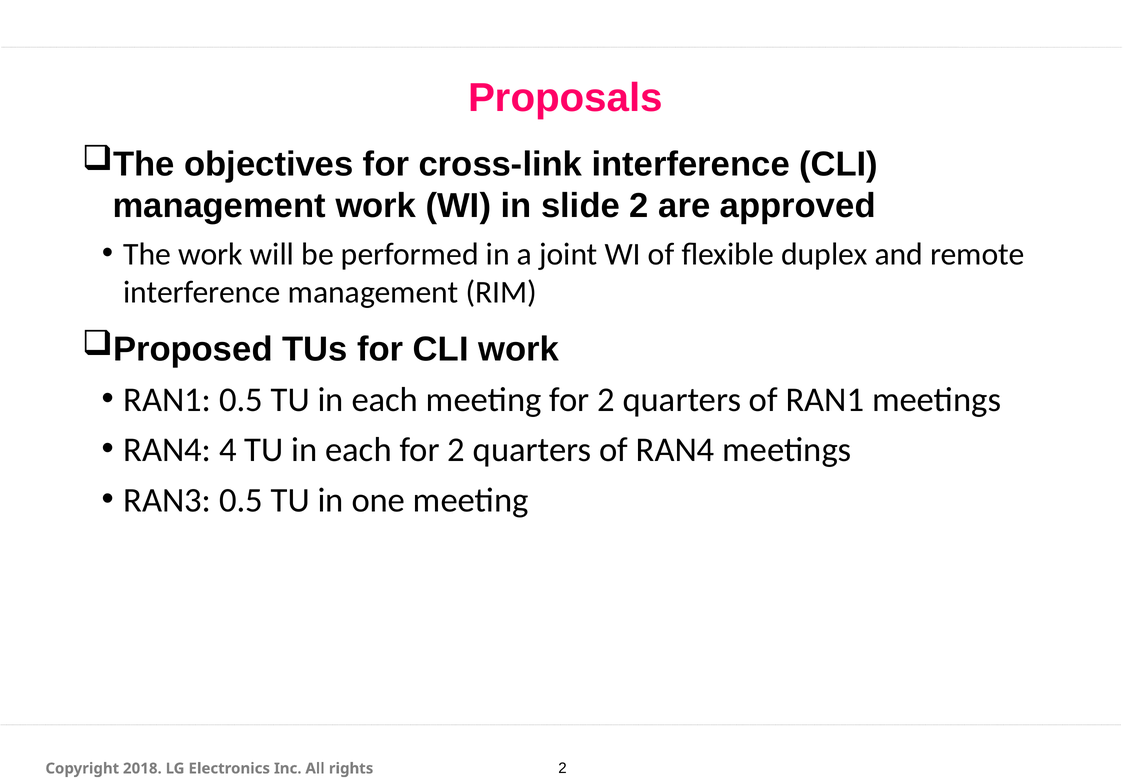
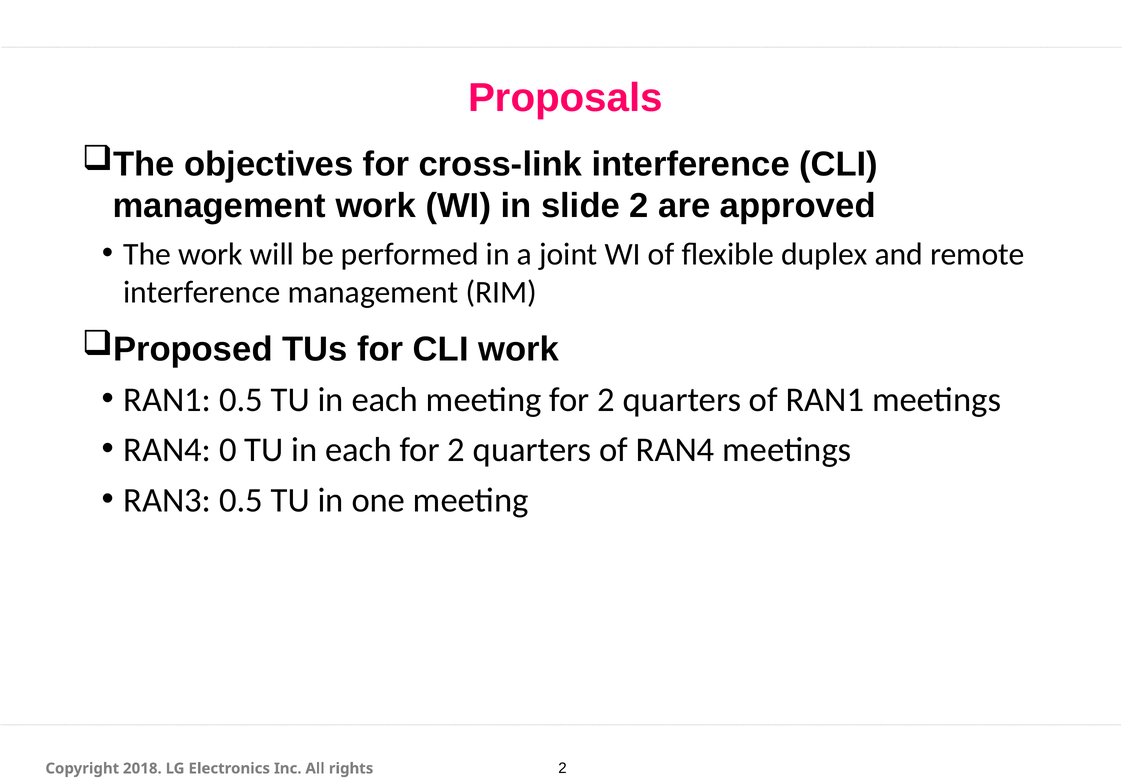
4: 4 -> 0
